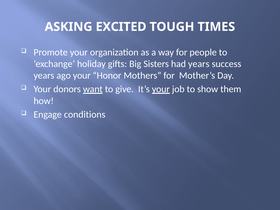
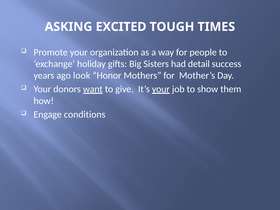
had years: years -> detail
ago your: your -> look
